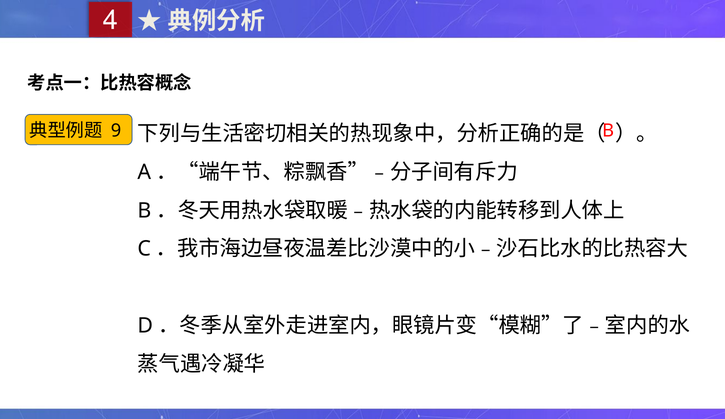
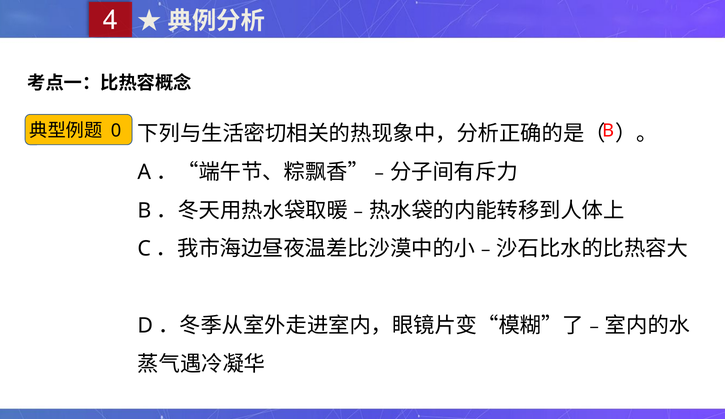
9: 9 -> 0
